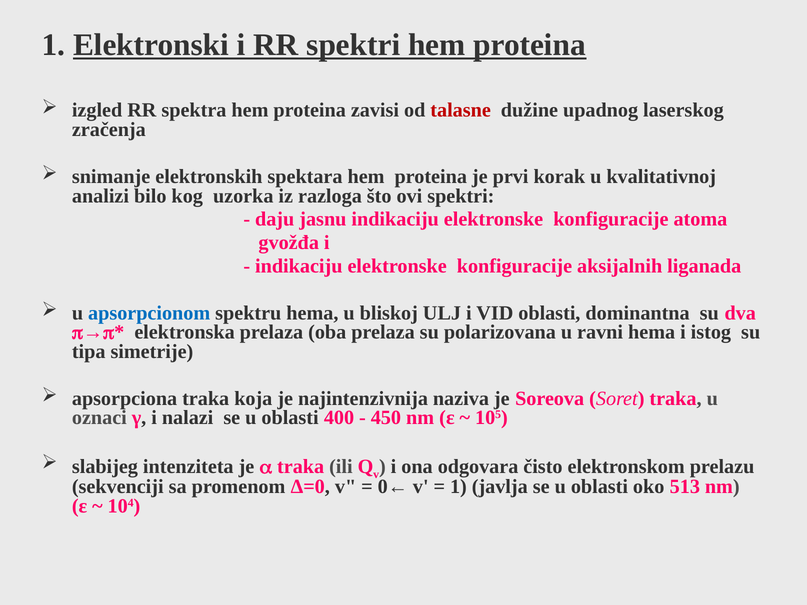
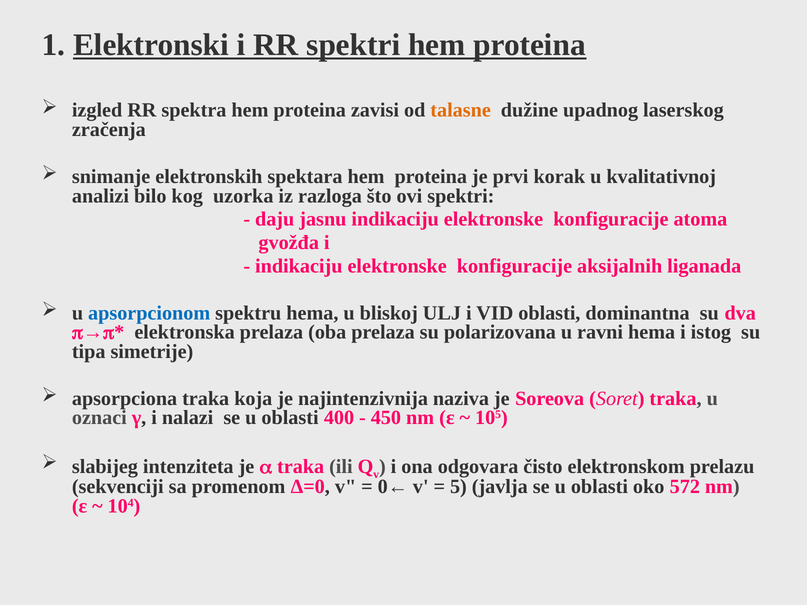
talasne colour: red -> orange
1 at (458, 487): 1 -> 5
513: 513 -> 572
